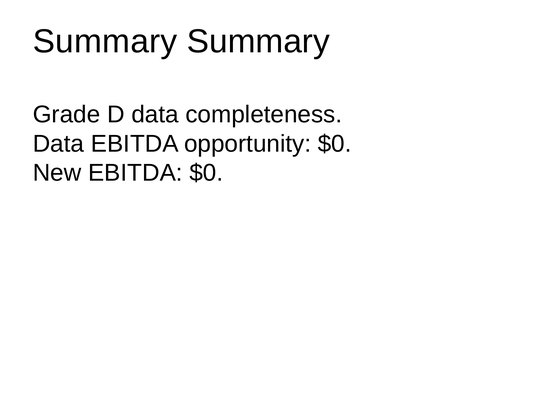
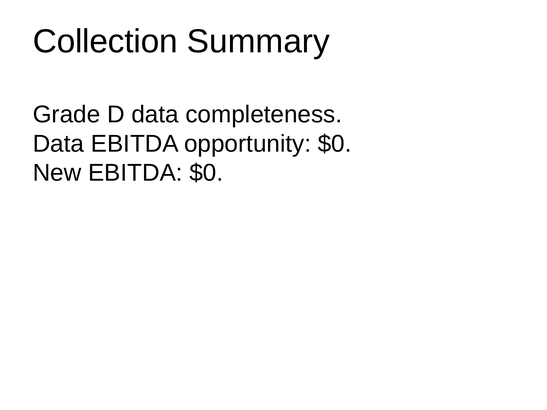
Summary at (105, 42): Summary -> Collection
